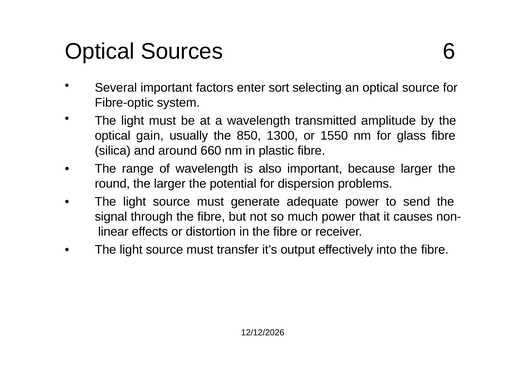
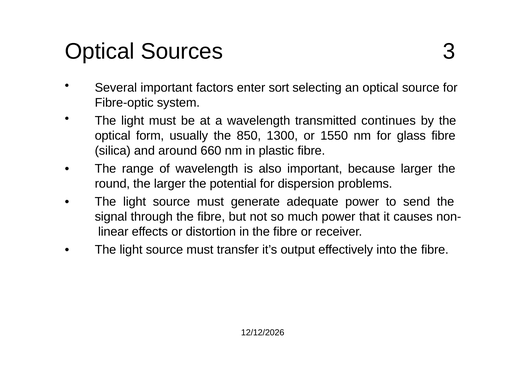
6: 6 -> 3
amplitude: amplitude -> continues
gain: gain -> form
